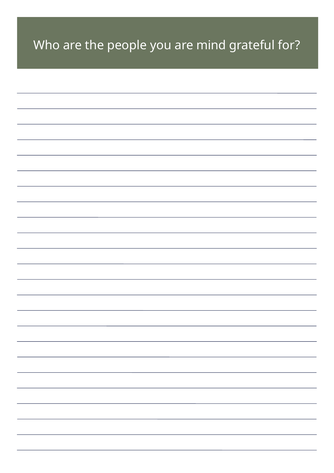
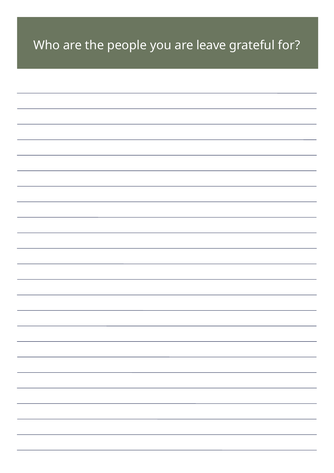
mind: mind -> leave
